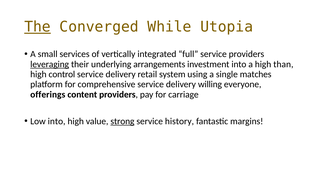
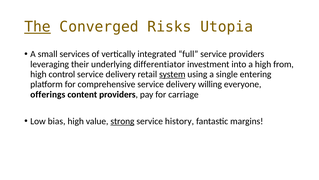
While: While -> Risks
leveraging underline: present -> none
arrangements: arrangements -> differentiator
than: than -> from
system underline: none -> present
matches: matches -> entering
Low into: into -> bias
